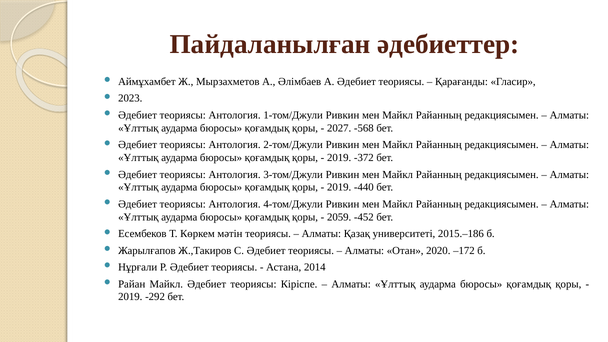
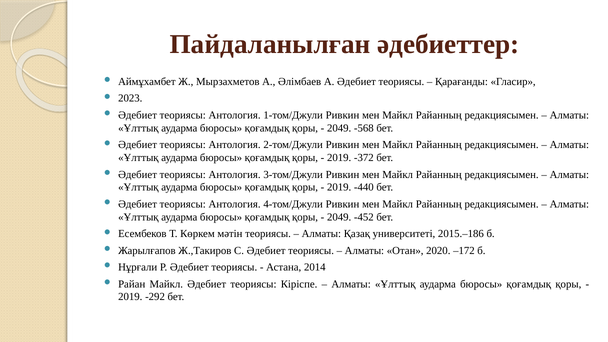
2027 at (339, 128): 2027 -> 2049
2059 at (339, 217): 2059 -> 2049
